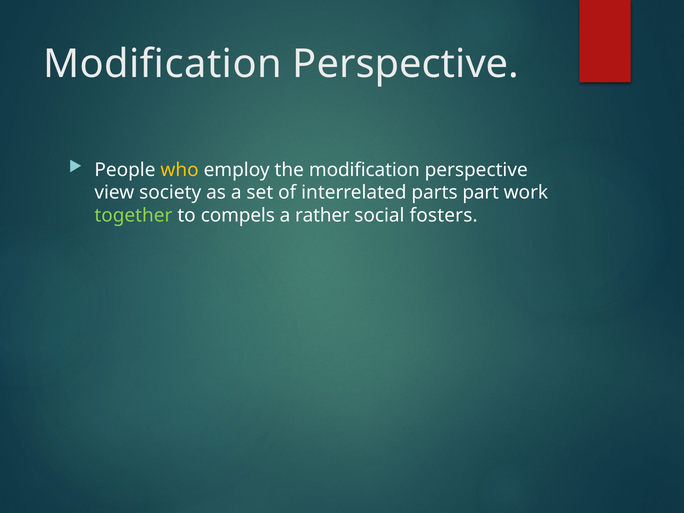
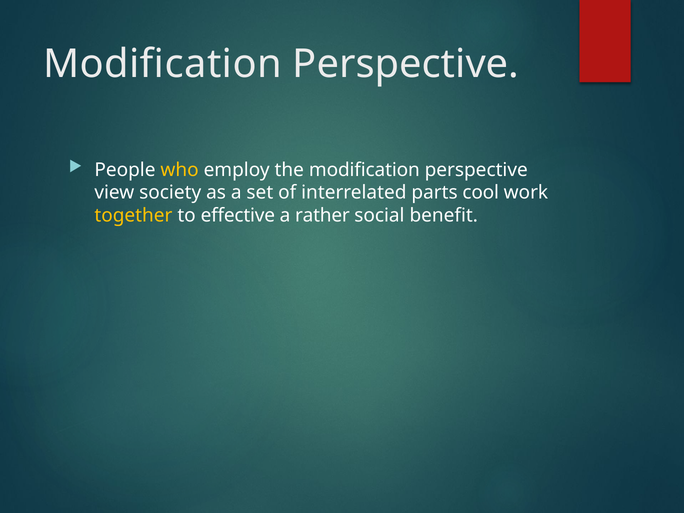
part: part -> cool
together colour: light green -> yellow
compels: compels -> effective
fosters: fosters -> benefit
